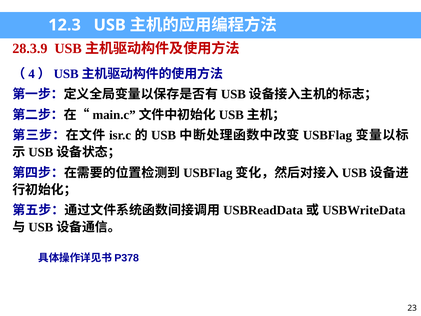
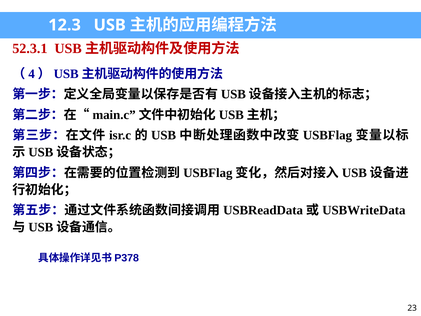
28.3.9: 28.3.9 -> 52.3.1
